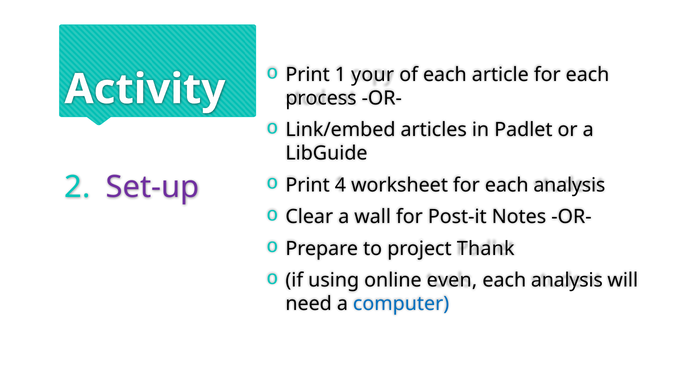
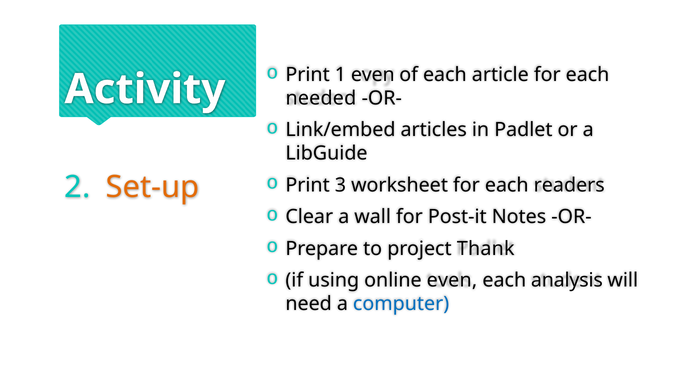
1 your: your -> even
process: process -> needed
4: 4 -> 3
for each analysis: analysis -> readers
Set-up colour: purple -> orange
